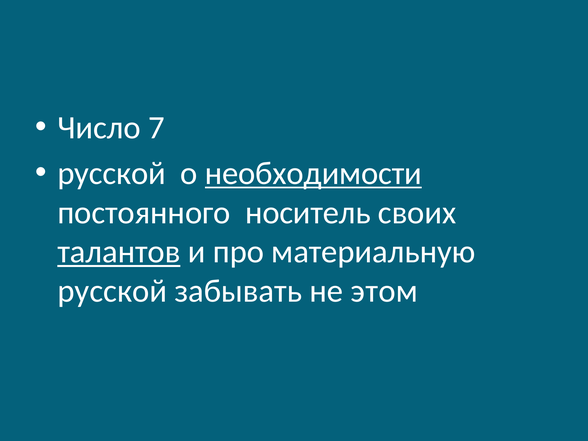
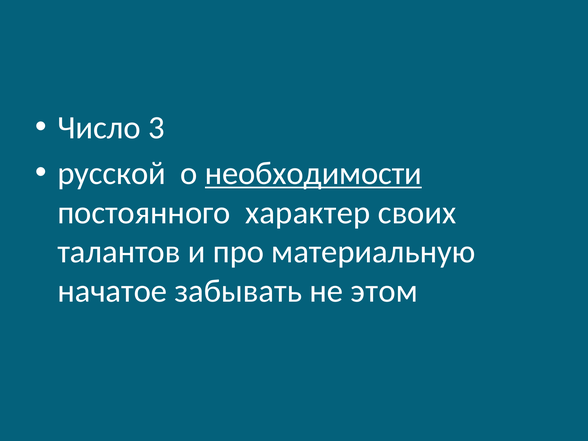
7: 7 -> 3
носитель: носитель -> характер
талантов underline: present -> none
русской at (112, 291): русской -> начатое
